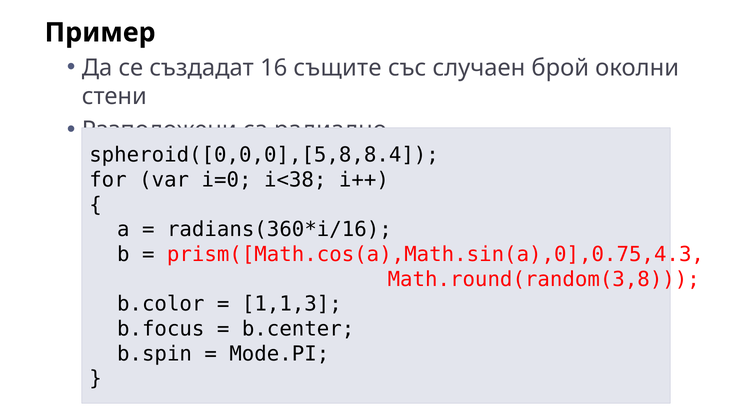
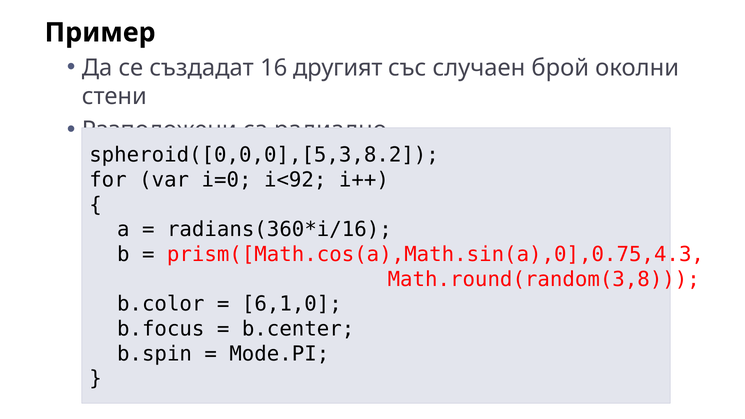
същите: същите -> другият
spheroid([0,0,0],[5,8,8.4: spheroid([0,0,0],[5,8,8.4 -> spheroid([0,0,0],[5,3,8.2
i<38: i<38 -> i<92
1,1,3: 1,1,3 -> 6,1,0
